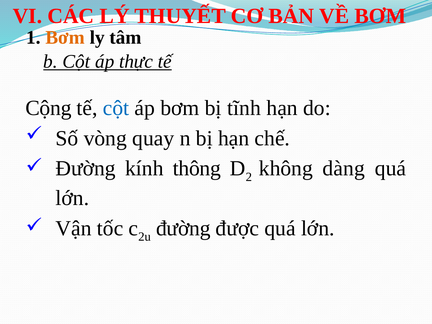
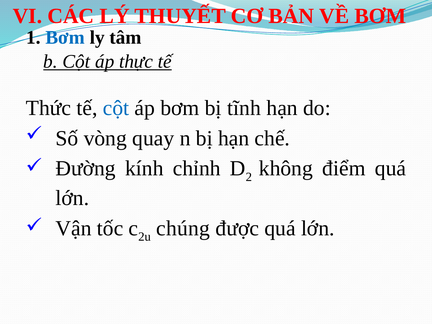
Bơm at (65, 37) colour: orange -> blue
Cộng: Cộng -> Thức
thông: thông -> chỉnh
dàng: dàng -> điểm
đường at (183, 228): đường -> chúng
